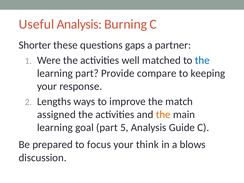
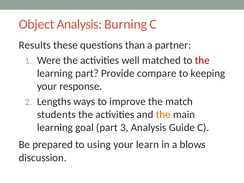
Useful: Useful -> Object
Shorter: Shorter -> Results
gaps: gaps -> than
the at (202, 60) colour: blue -> red
assigned: assigned -> students
5: 5 -> 3
focus: focus -> using
think: think -> learn
